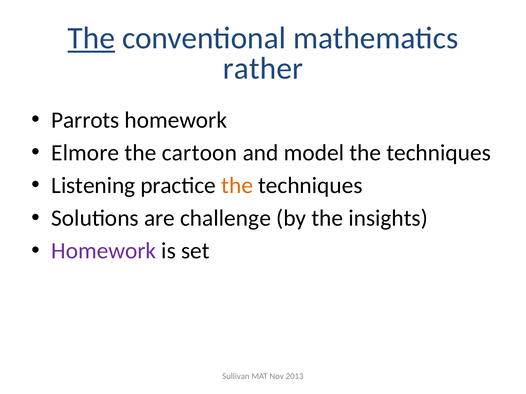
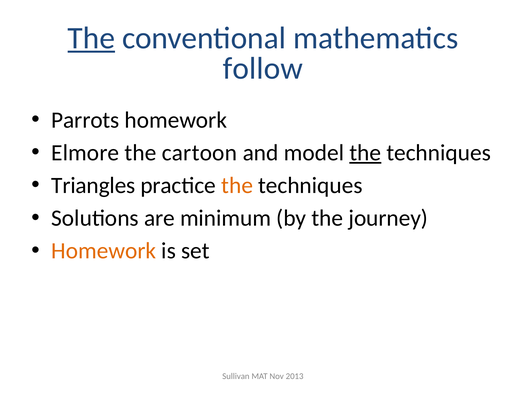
rather: rather -> follow
the at (365, 153) underline: none -> present
Listening: Listening -> Triangles
challenge: challenge -> minimum
insights: insights -> journey
Homework at (104, 251) colour: purple -> orange
